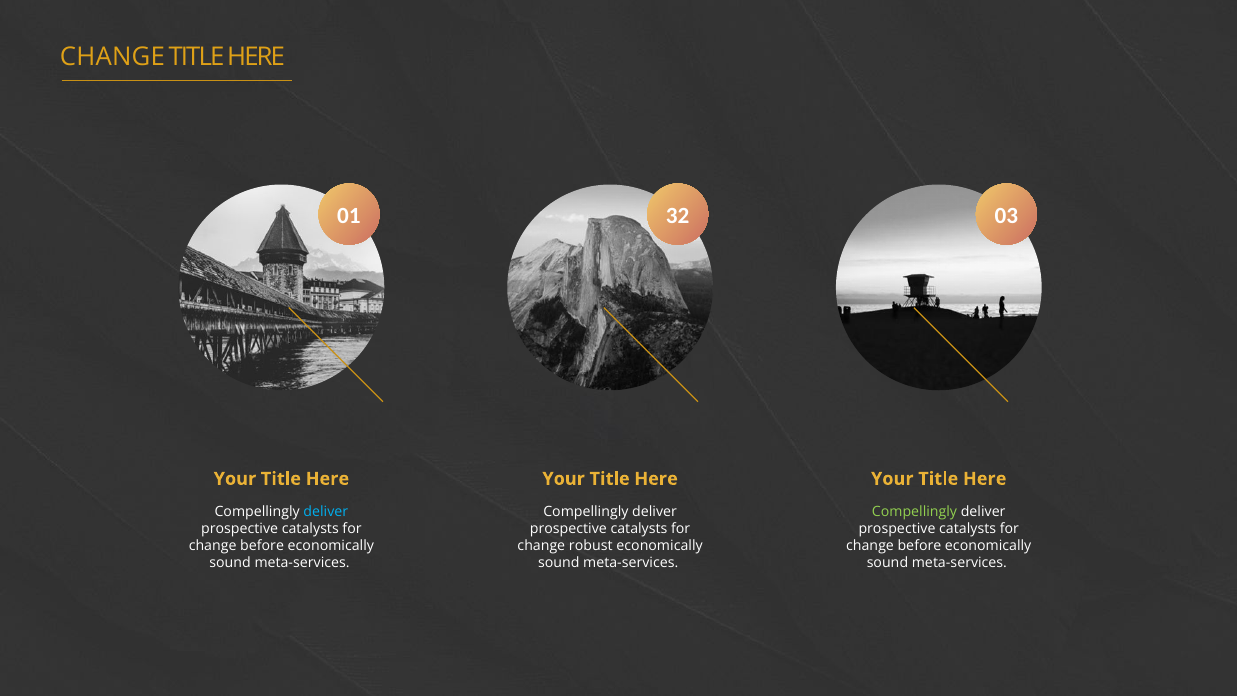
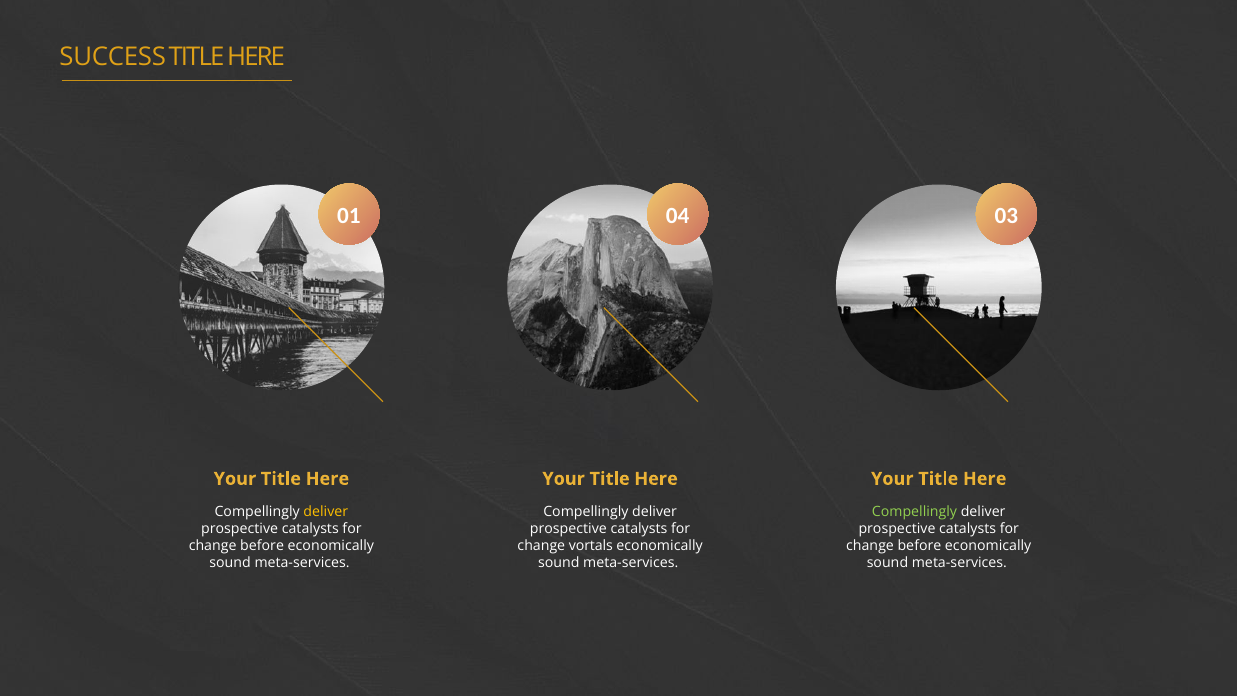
CHANGE at (112, 57): CHANGE -> SUCCESS
32: 32 -> 04
deliver at (326, 512) colour: light blue -> yellow
robust: robust -> vortals
